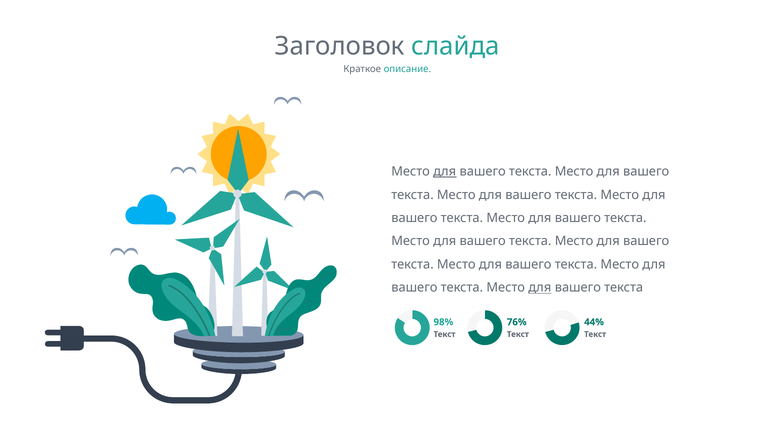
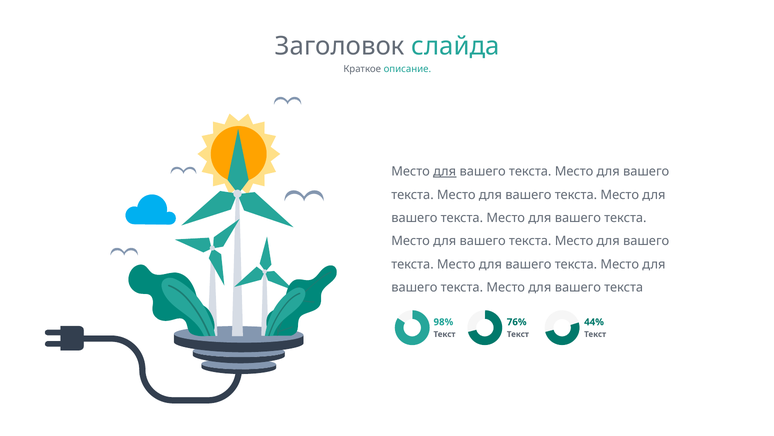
для at (540, 287) underline: present -> none
